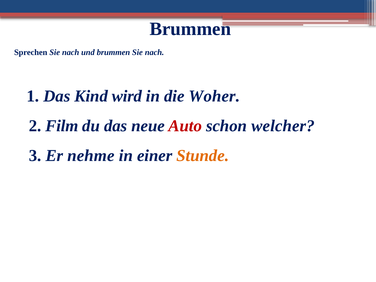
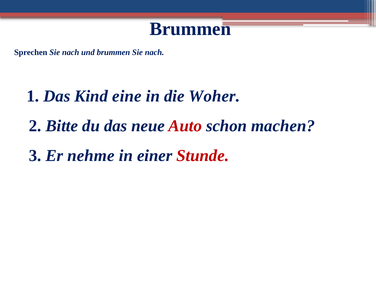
wird: wird -> eine
Film: Film -> Bitte
welcher: welcher -> machen
Stunde colour: orange -> red
